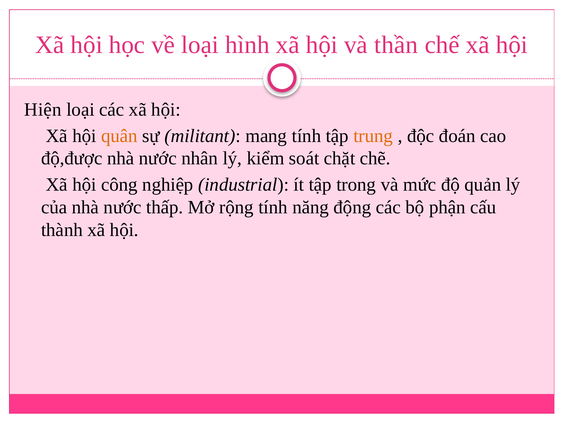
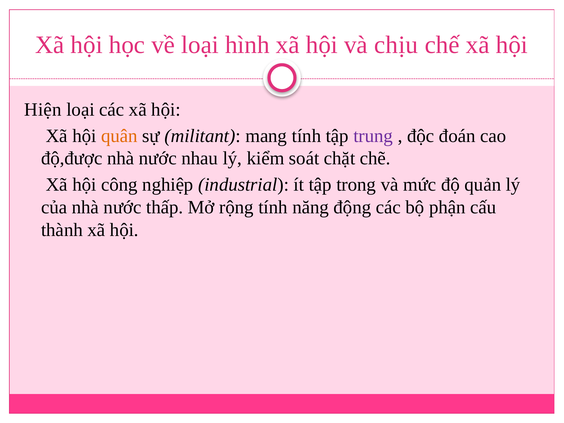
thần: thần -> chịu
trung colour: orange -> purple
nhân: nhân -> nhau
